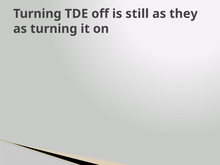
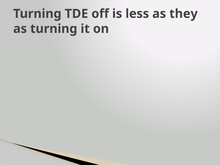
still: still -> less
